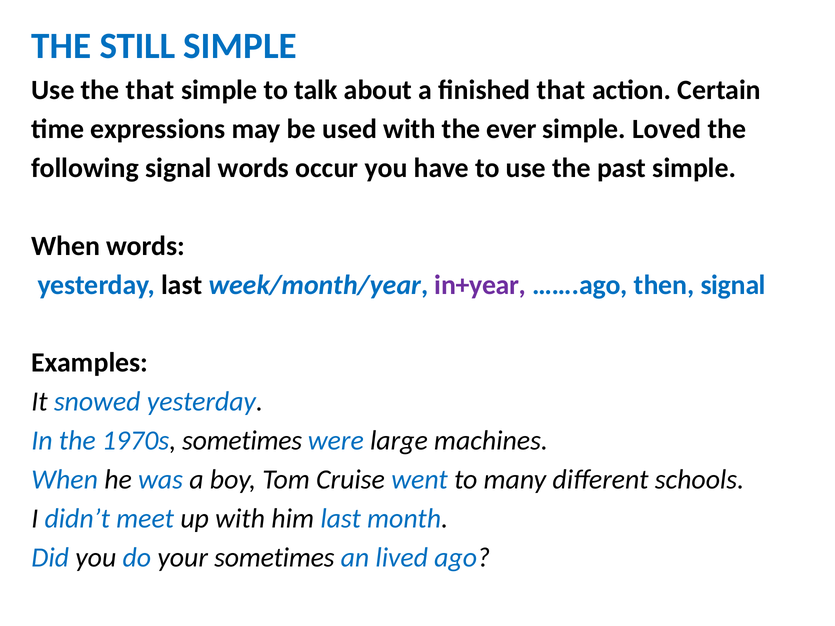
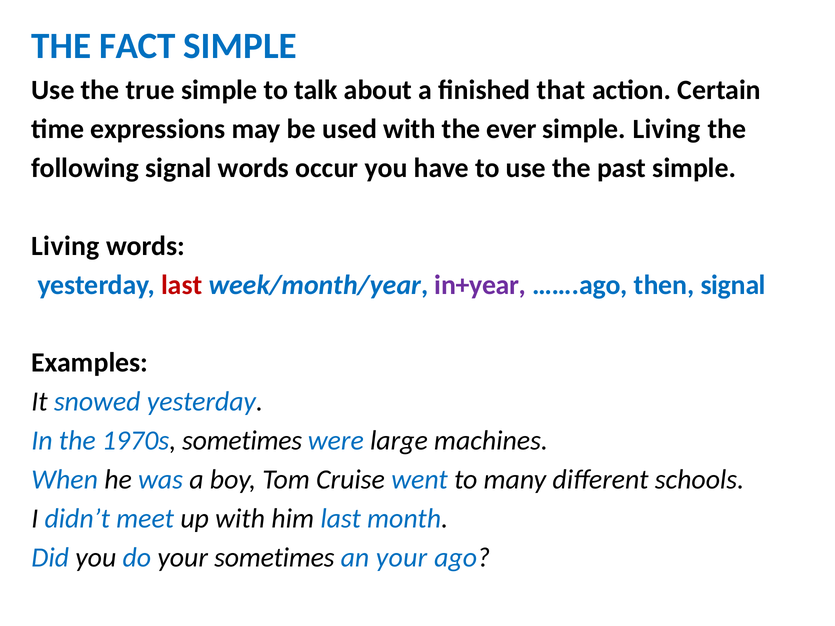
STILL: STILL -> FACT
the that: that -> true
Loved at (667, 129): Loved -> Living
When at (66, 246): When -> Living
last at (182, 285) colour: black -> red
an lived: lived -> your
